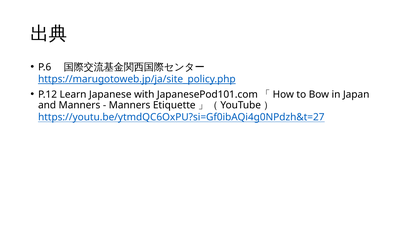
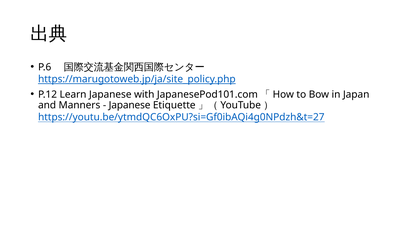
Manners at (130, 105): Manners -> Japanese
